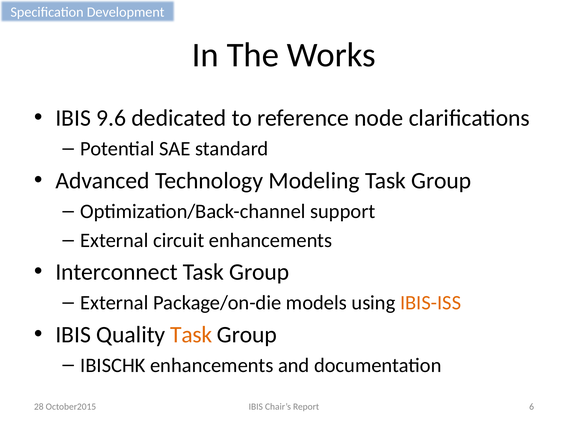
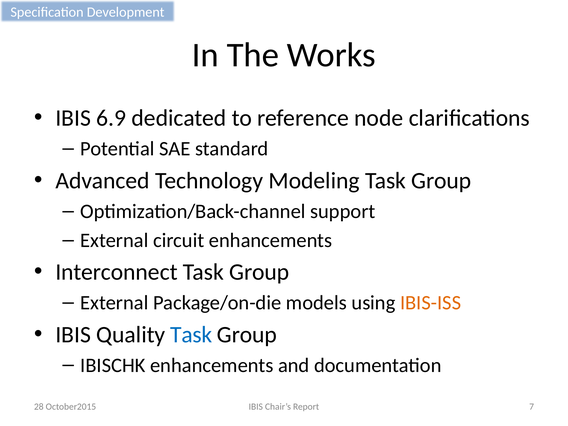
9.6: 9.6 -> 6.9
Task at (191, 335) colour: orange -> blue
6: 6 -> 7
